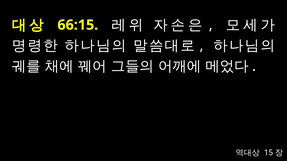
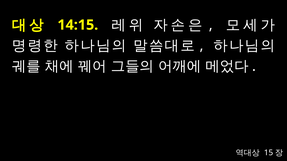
66:15: 66:15 -> 14:15
